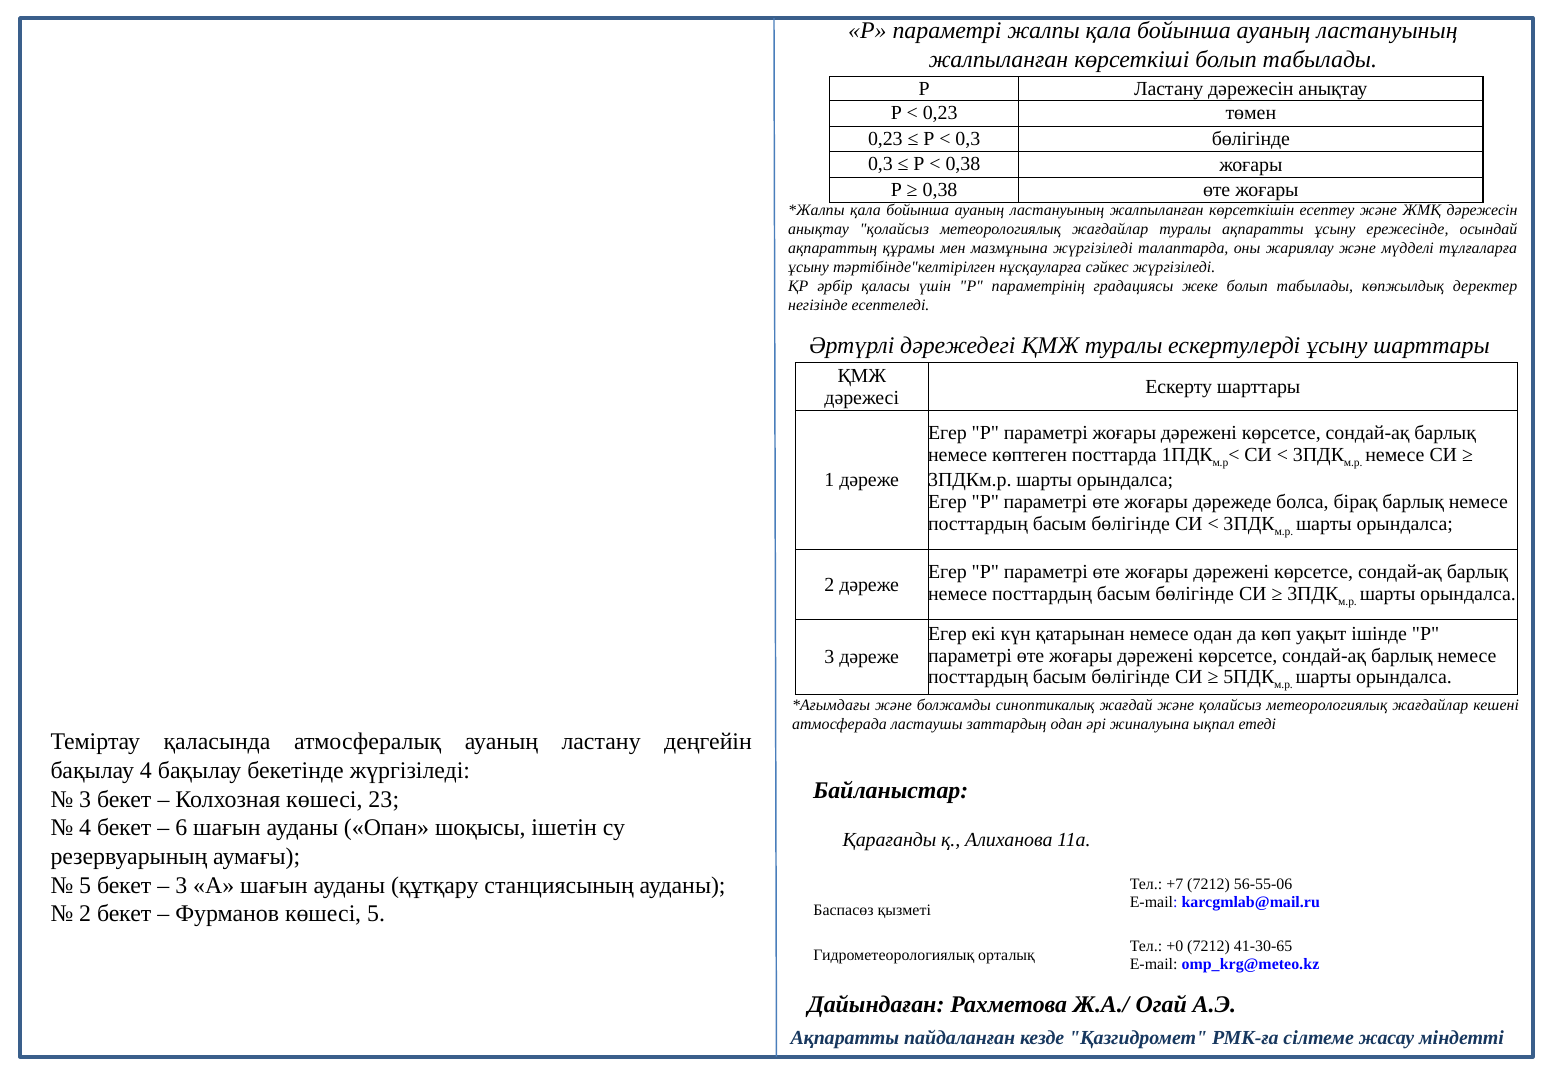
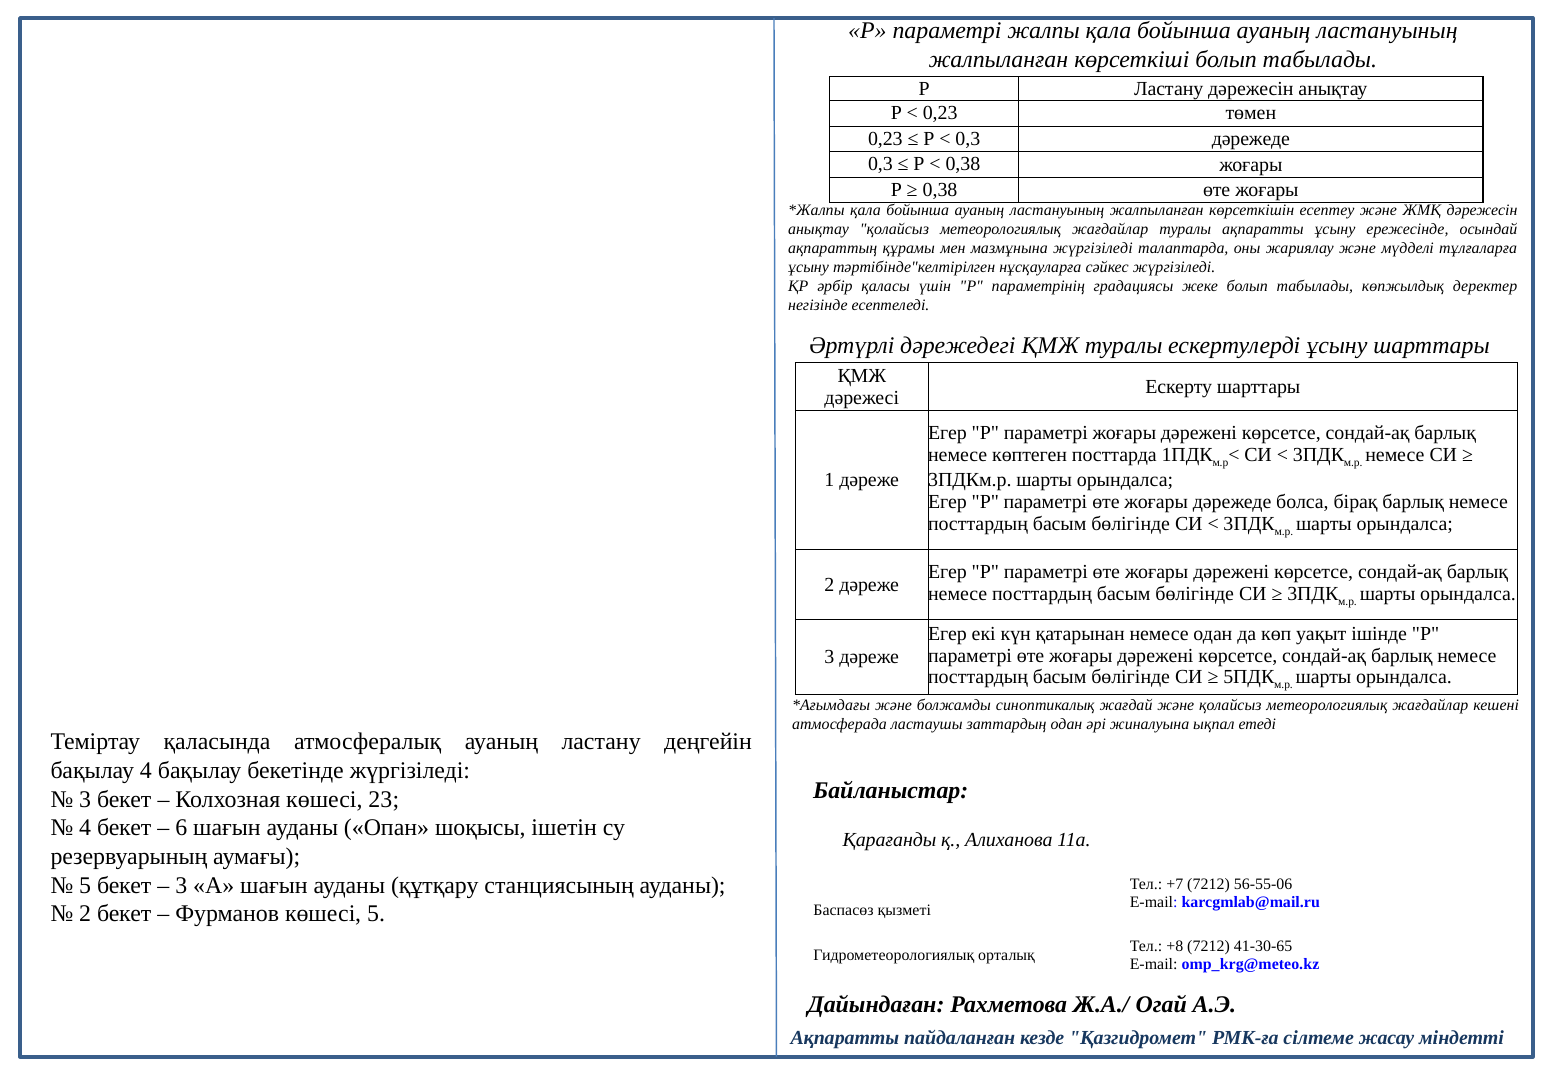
0,3 бөлігінде: бөлігінде -> дәрежеде
+0: +0 -> +8
